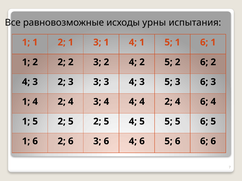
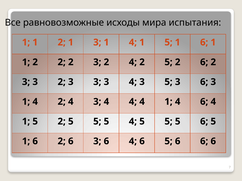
урны: урны -> мира
4 at (26, 82): 4 -> 3
4 4 2: 2 -> 1
5 2 5 2: 2 -> 5
